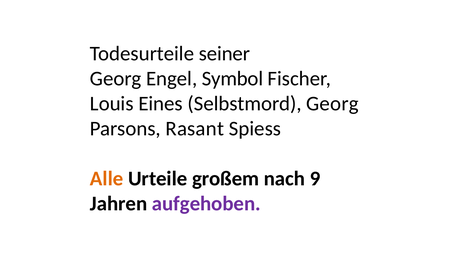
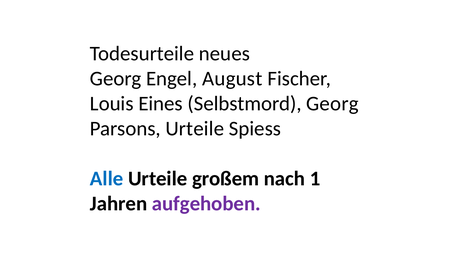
seiner: seiner -> neues
Symbol: Symbol -> August
Parsons Rasant: Rasant -> Urteile
Alle colour: orange -> blue
9: 9 -> 1
